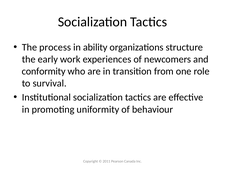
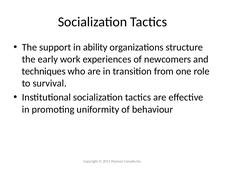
process: process -> support
conformity: conformity -> techniques
